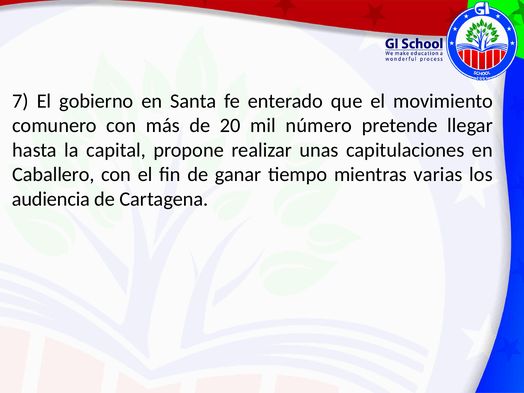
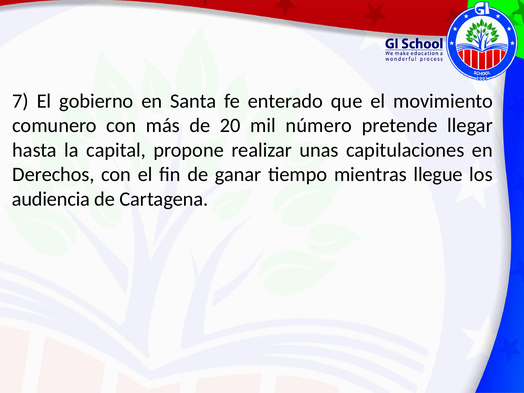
Caballero: Caballero -> Derechos
varias: varias -> llegue
